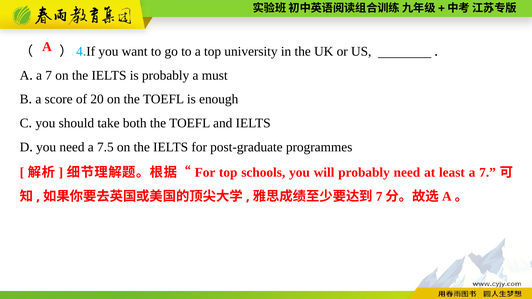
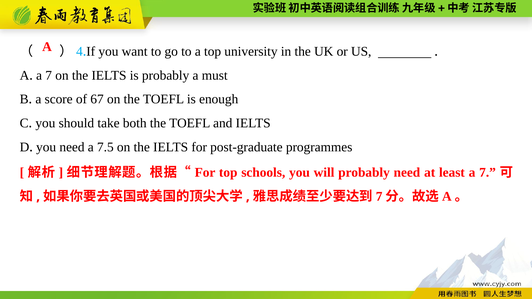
20: 20 -> 67
